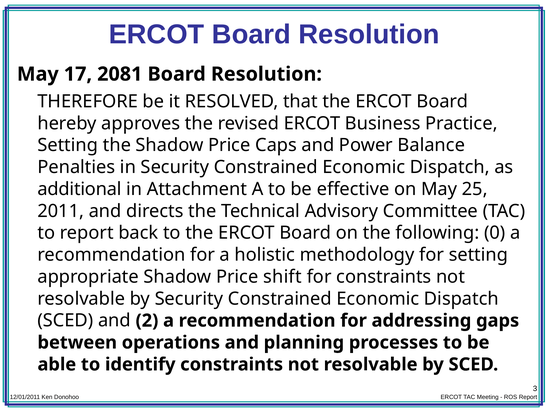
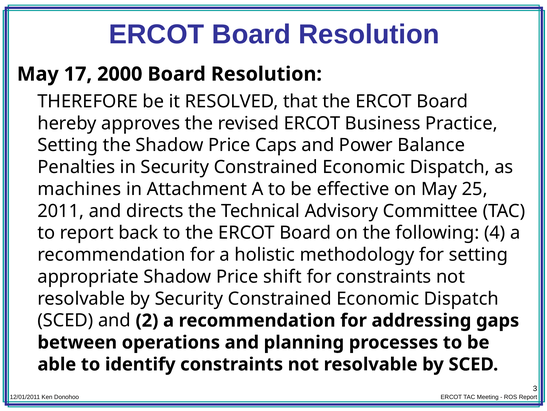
2081: 2081 -> 2000
additional: additional -> machines
0: 0 -> 4
